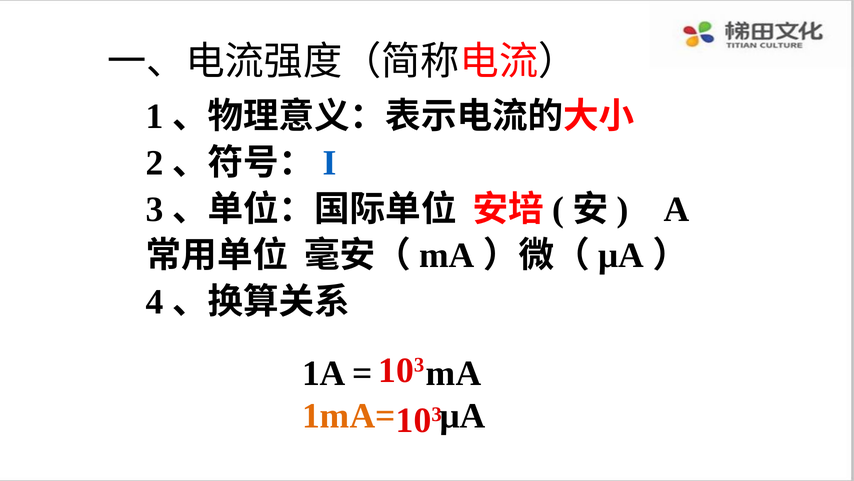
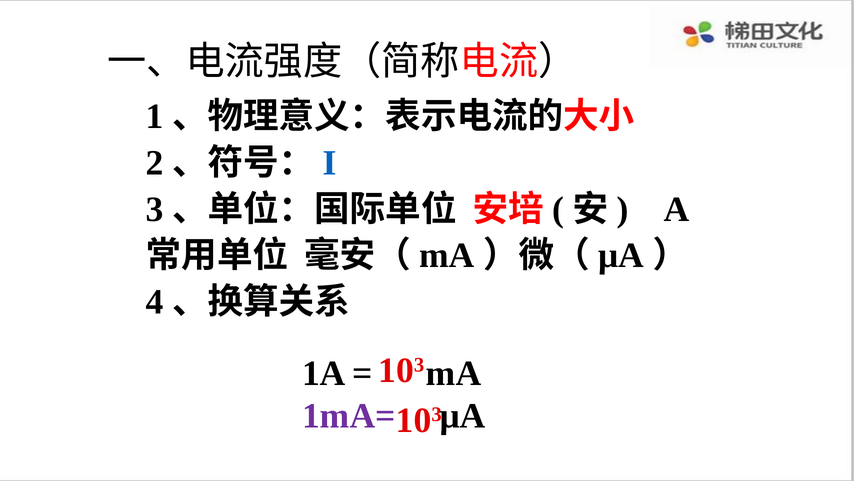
1mA= colour: orange -> purple
